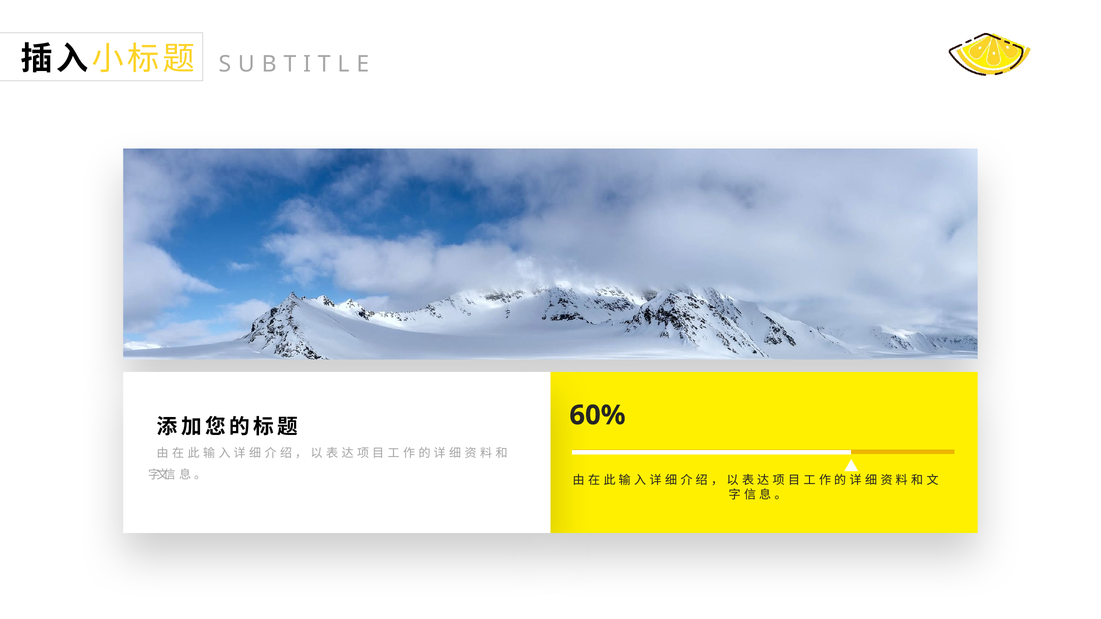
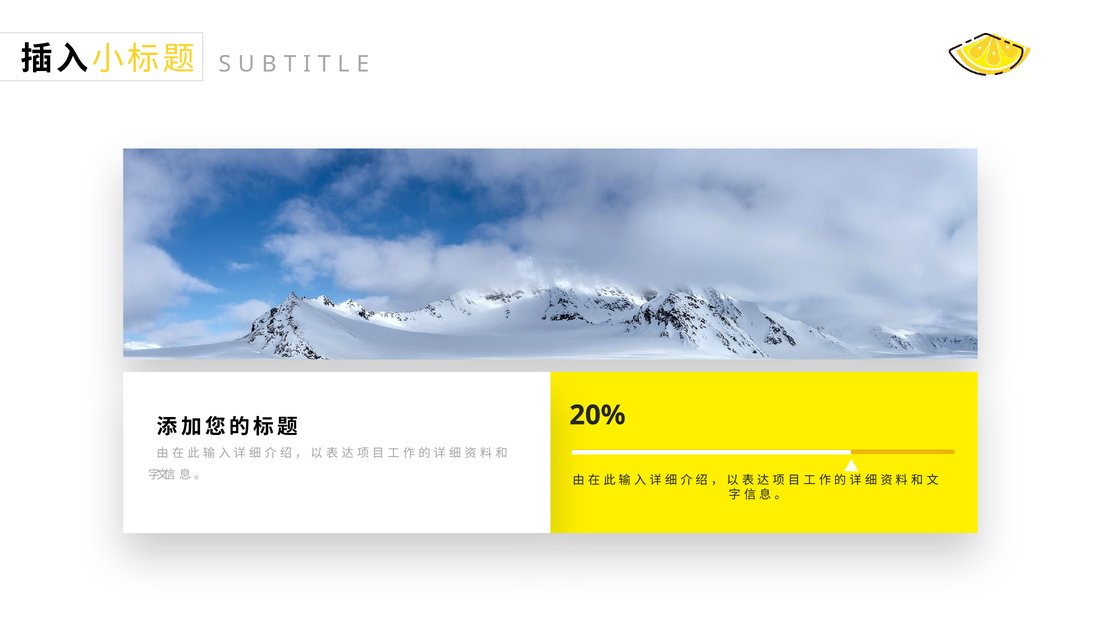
60%: 60% -> 20%
